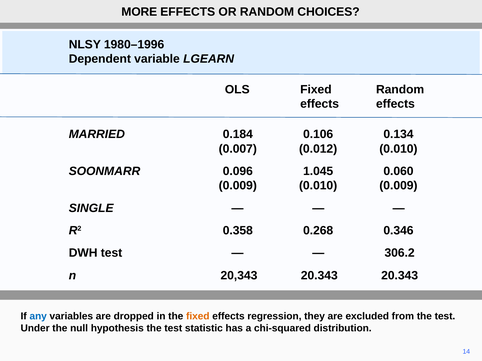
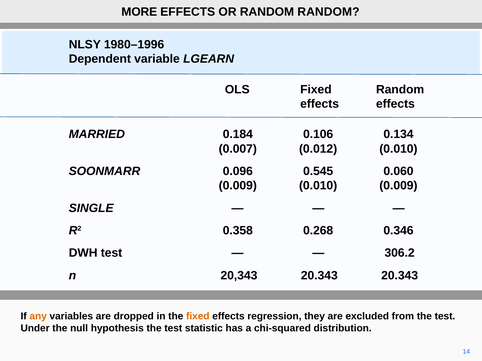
RANDOM CHOICES: CHOICES -> RANDOM
1.045: 1.045 -> 0.545
any colour: blue -> orange
